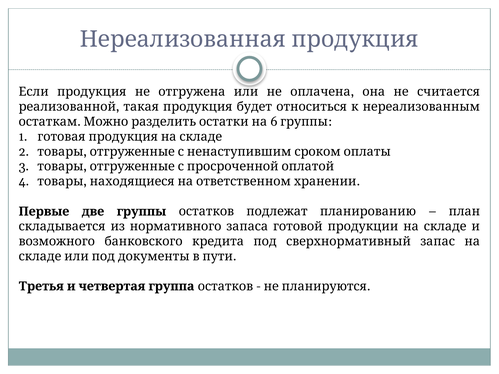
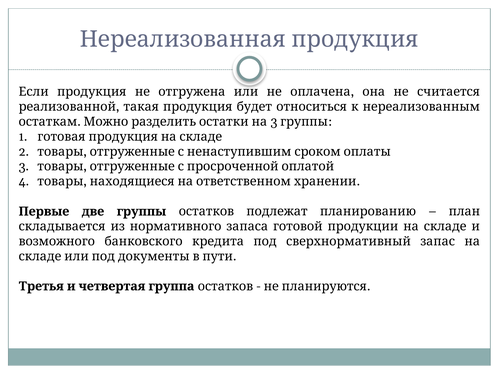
6 at (274, 122): 6 -> 3
